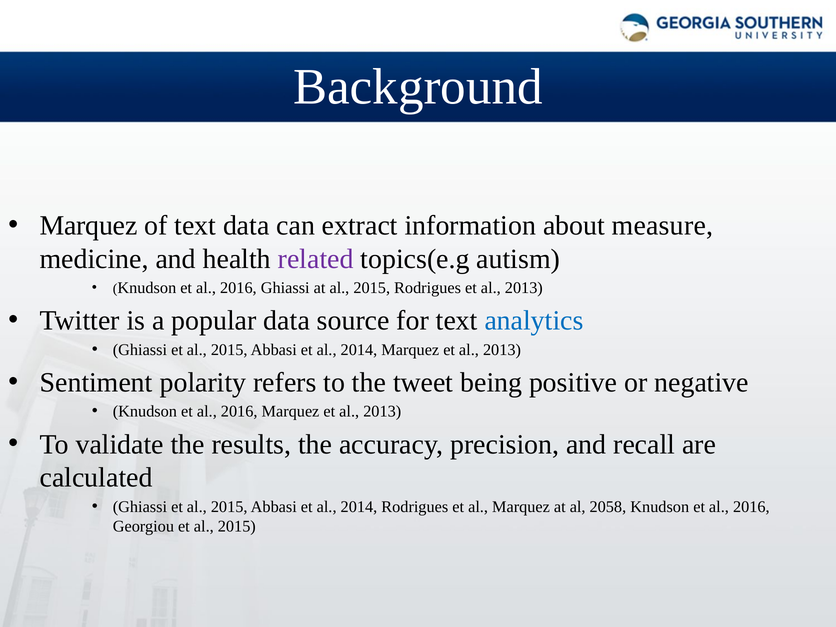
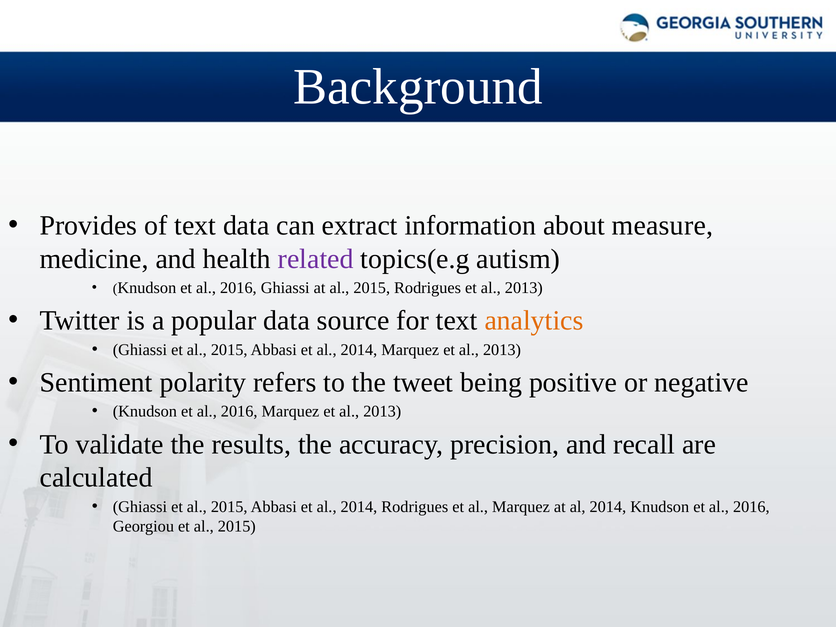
Marquez at (89, 225): Marquez -> Provides
analytics colour: blue -> orange
at al 2058: 2058 -> 2014
